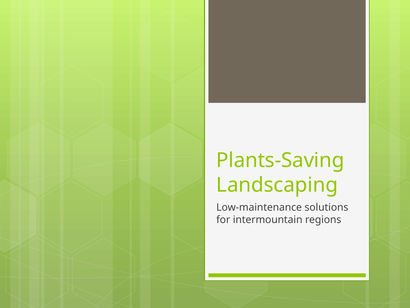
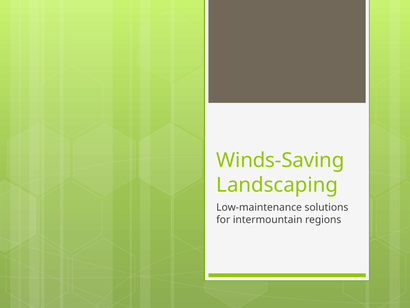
Plants-Saving: Plants-Saving -> Winds-Saving
